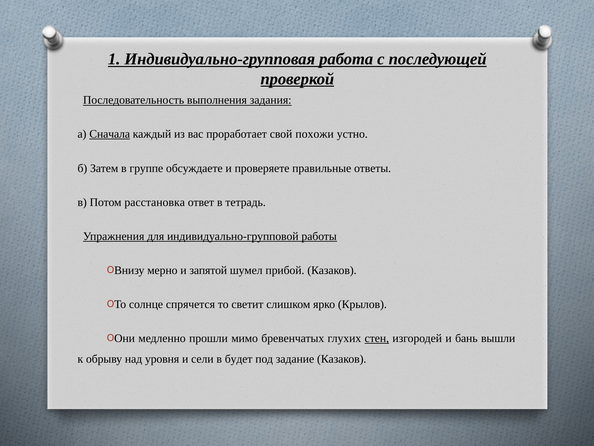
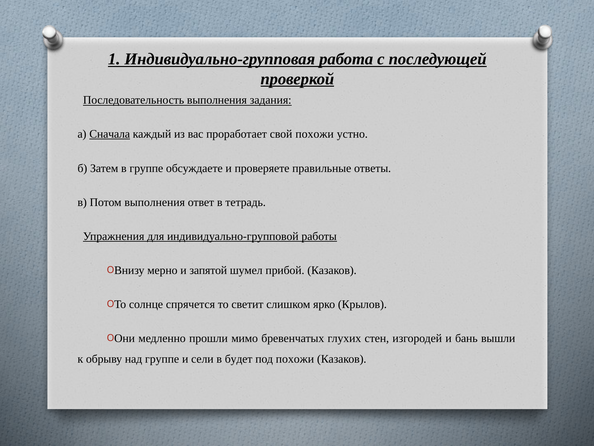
Потом расстановка: расстановка -> выполнения
стен underline: present -> none
над уровня: уровня -> группе
под задание: задание -> похожи
